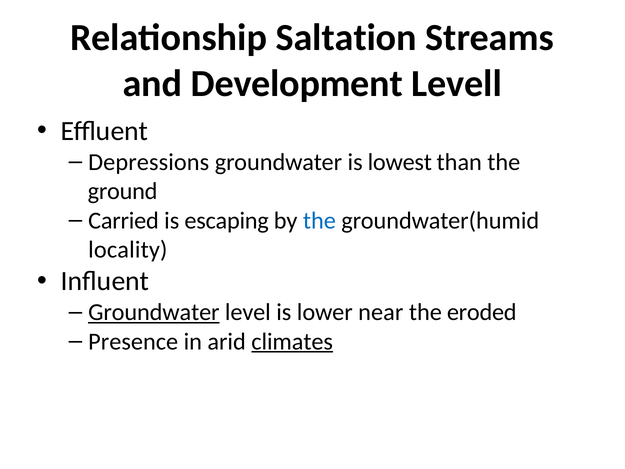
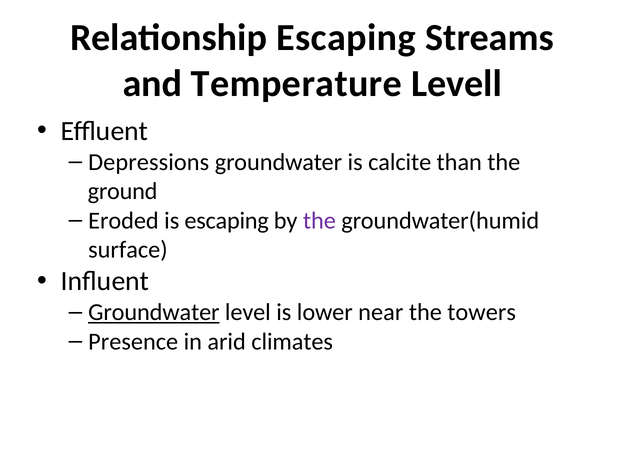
Relationship Saltation: Saltation -> Escaping
Development: Development -> Temperature
lowest: lowest -> calcite
Carried: Carried -> Eroded
the at (319, 220) colour: blue -> purple
locality: locality -> surface
eroded: eroded -> towers
climates underline: present -> none
